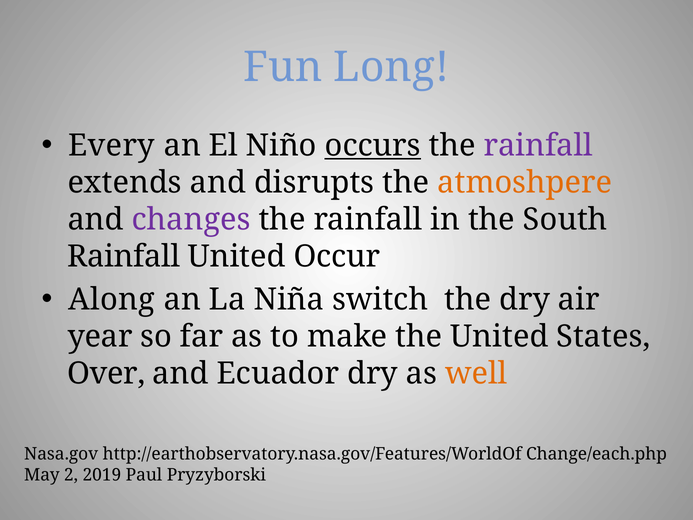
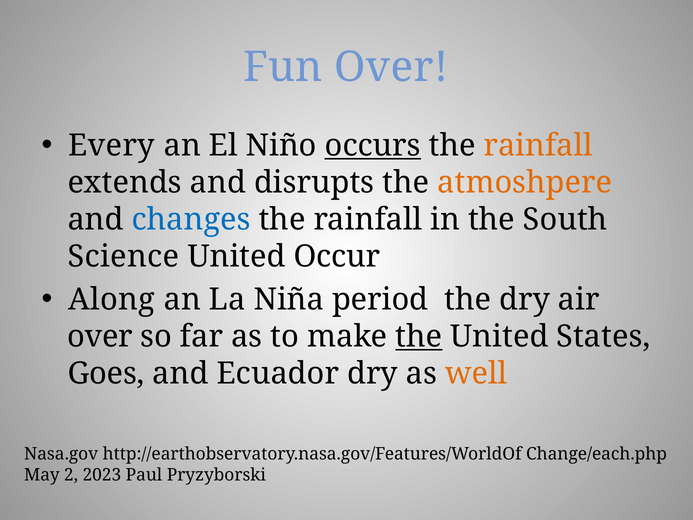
Fun Long: Long -> Over
rainfall at (538, 145) colour: purple -> orange
changes colour: purple -> blue
Rainfall at (124, 256): Rainfall -> Science
switch: switch -> period
year at (100, 336): year -> over
the at (419, 336) underline: none -> present
Over: Over -> Goes
2019: 2019 -> 2023
